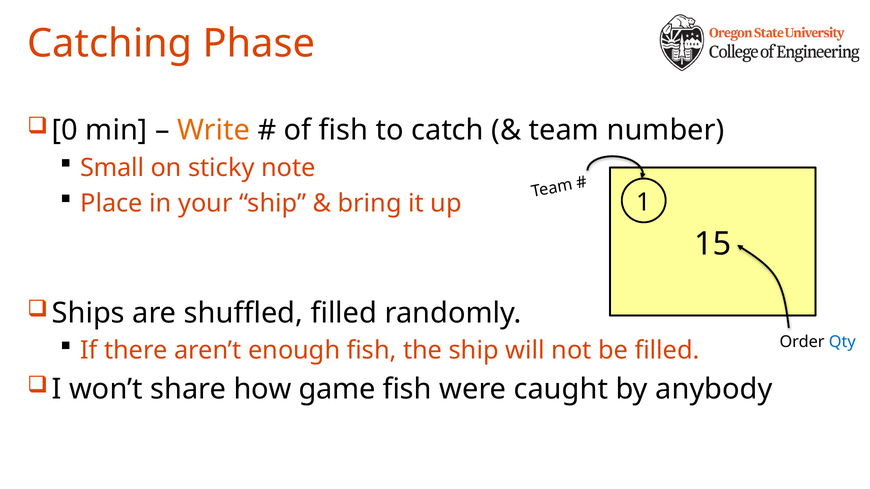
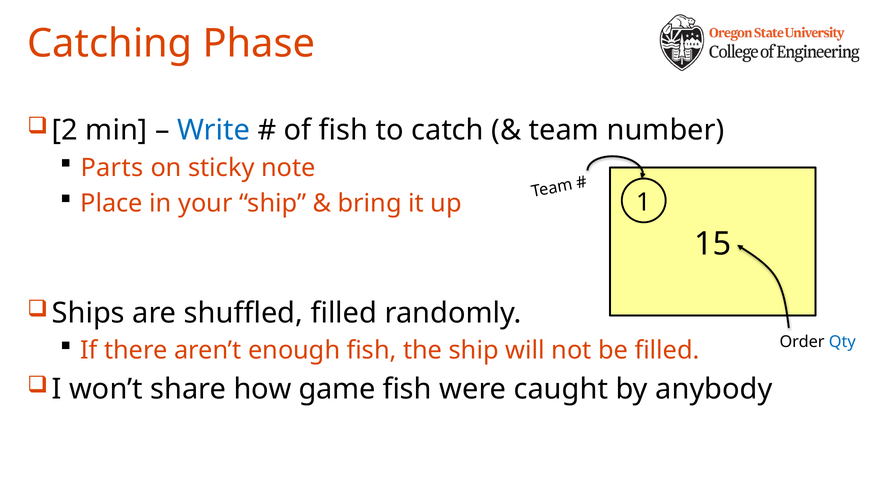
0: 0 -> 2
Write colour: orange -> blue
Small: Small -> Parts
